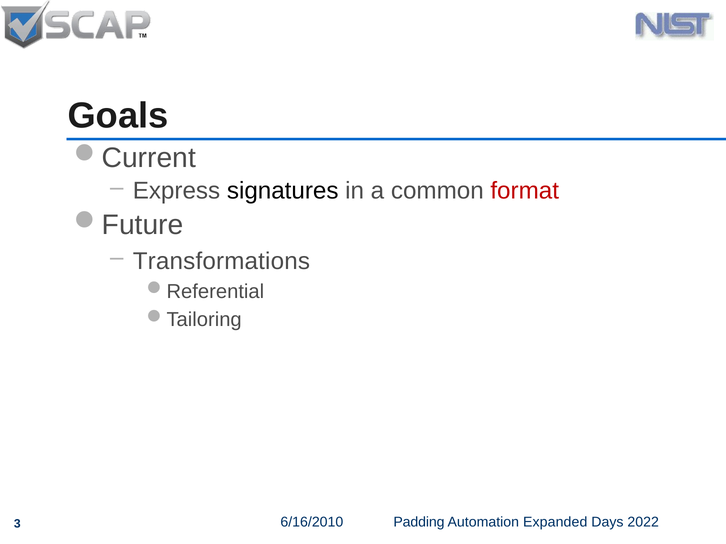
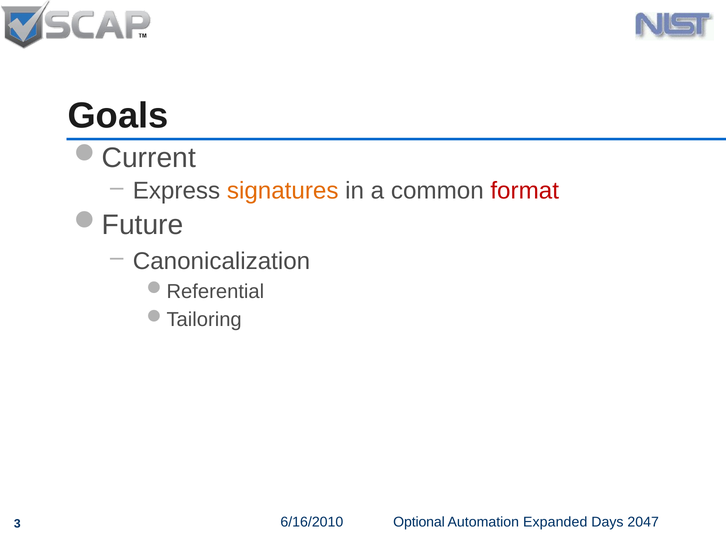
signatures colour: black -> orange
Transformations: Transformations -> Canonicalization
Padding: Padding -> Optional
2022: 2022 -> 2047
